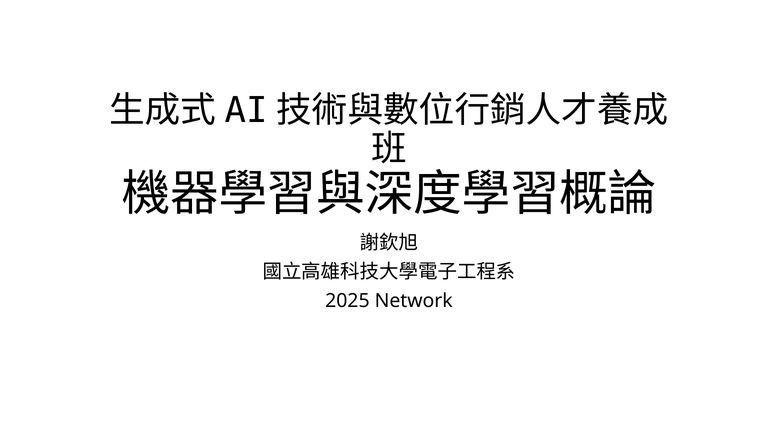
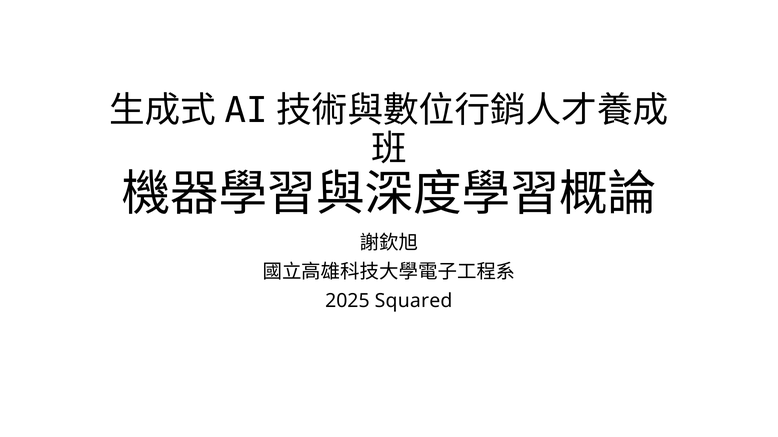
Network: Network -> Squared
